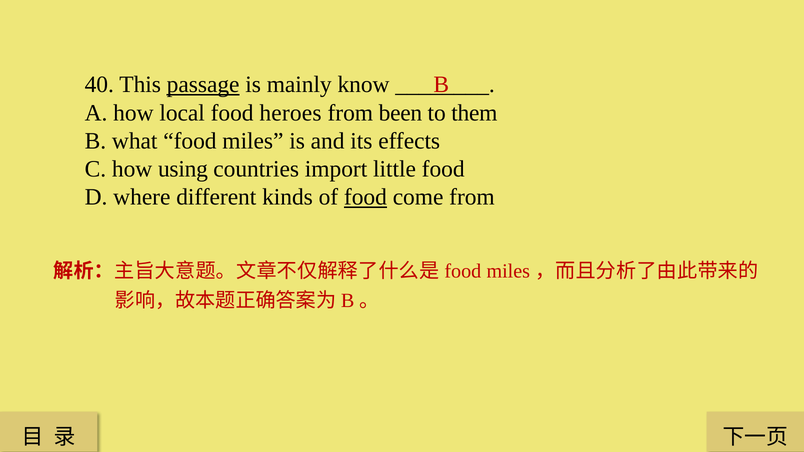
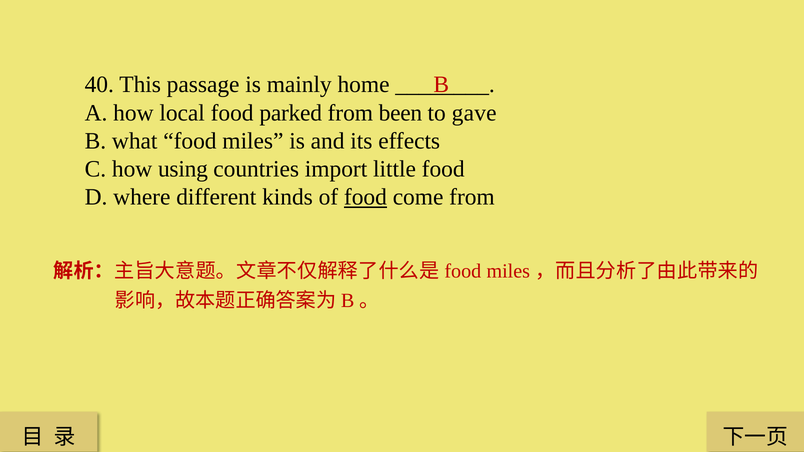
passage underline: present -> none
know: know -> home
heroes: heroes -> parked
them: them -> gave
